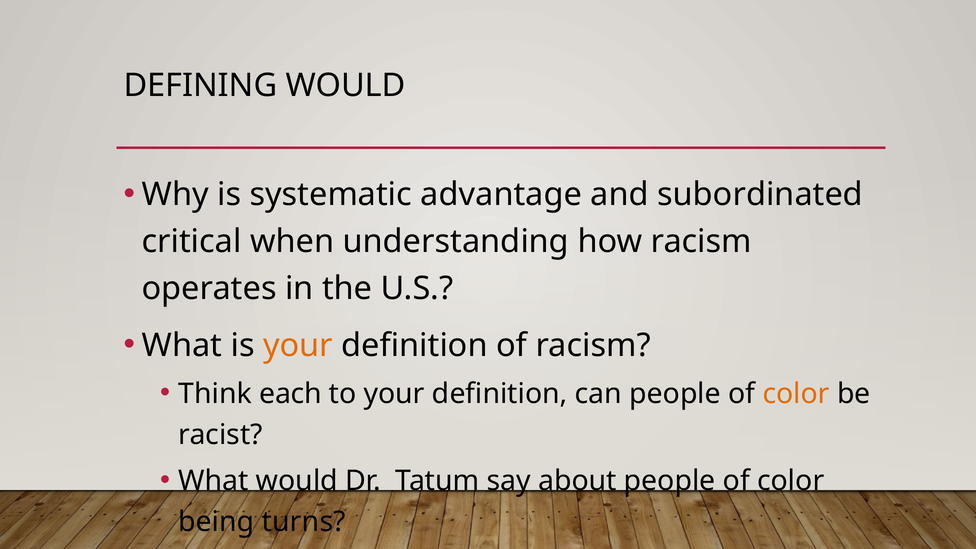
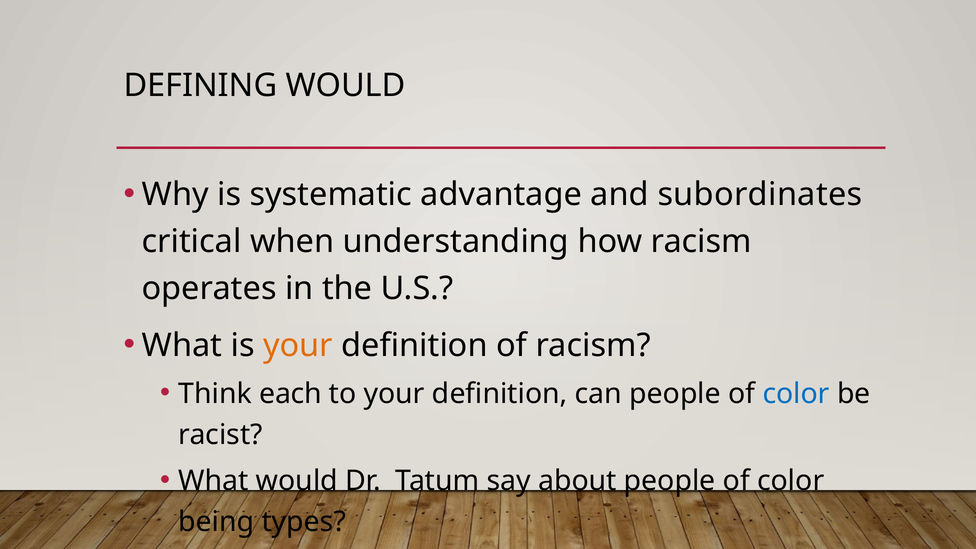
subordinated: subordinated -> subordinates
color at (796, 394) colour: orange -> blue
turns: turns -> types
